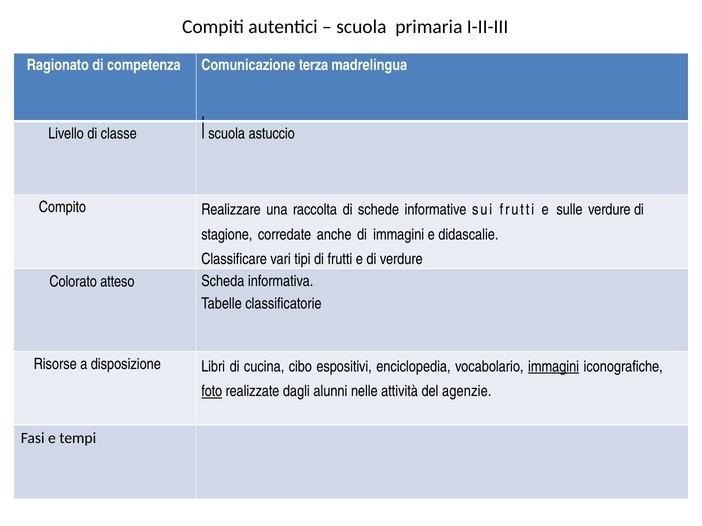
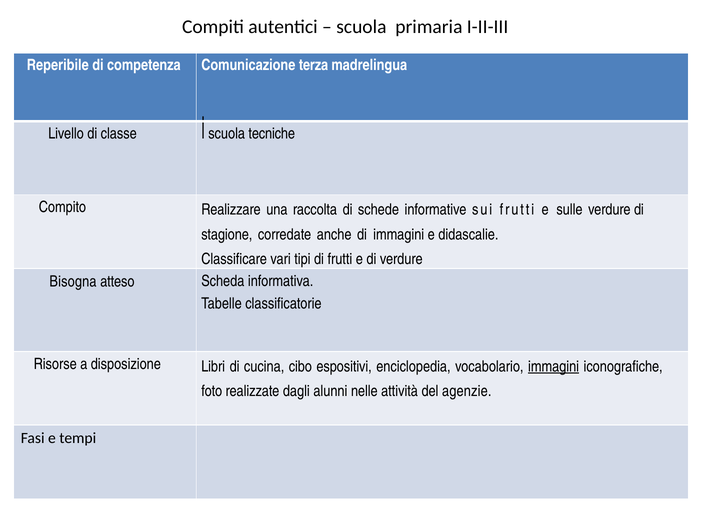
Ragionato: Ragionato -> Reperibile
astuccio: astuccio -> tecniche
Colorato: Colorato -> Bisogna
foto underline: present -> none
